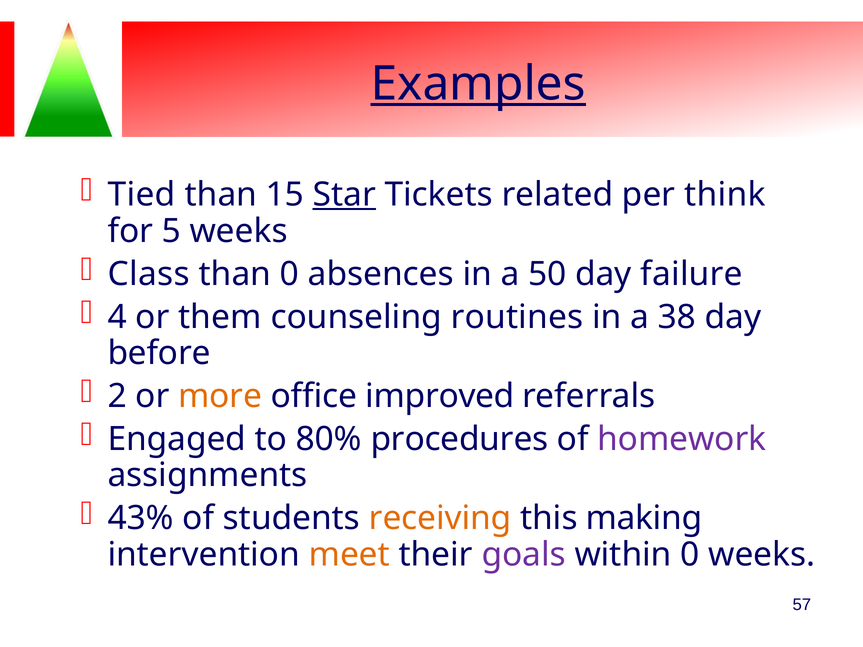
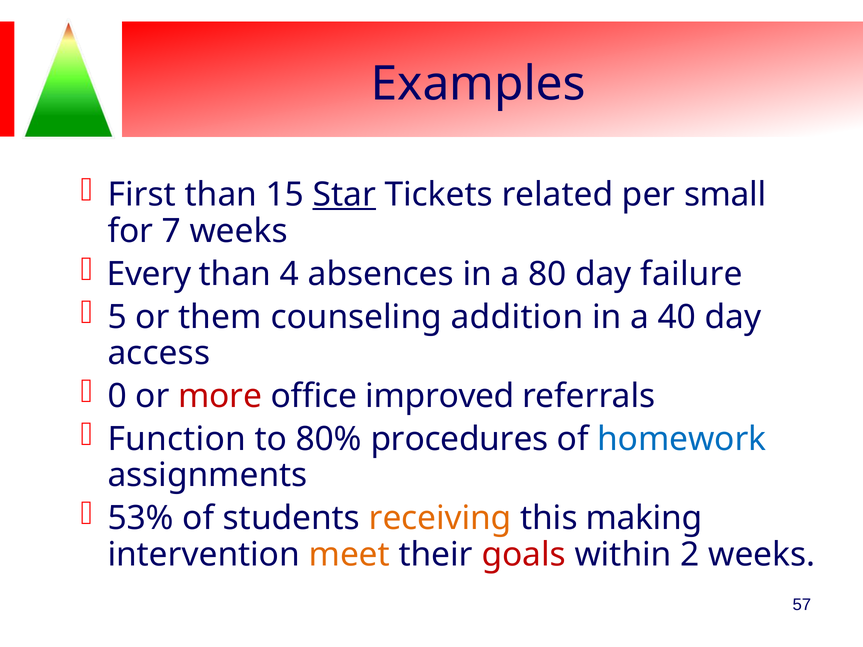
Examples underline: present -> none
Tied: Tied -> First
think: think -> small
5: 5 -> 7
Class: Class -> Every
than 0: 0 -> 4
50: 50 -> 80
4: 4 -> 5
routines: routines -> addition
38: 38 -> 40
before: before -> access
2: 2 -> 0
more colour: orange -> red
Engaged: Engaged -> Function
homework colour: purple -> blue
43%: 43% -> 53%
goals colour: purple -> red
within 0: 0 -> 2
